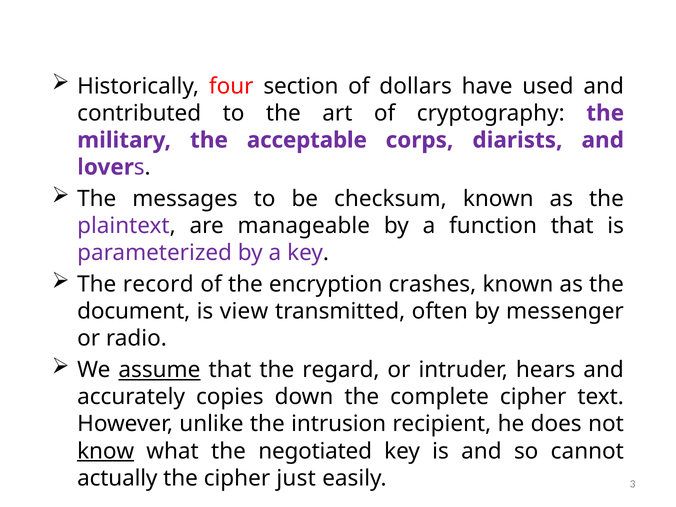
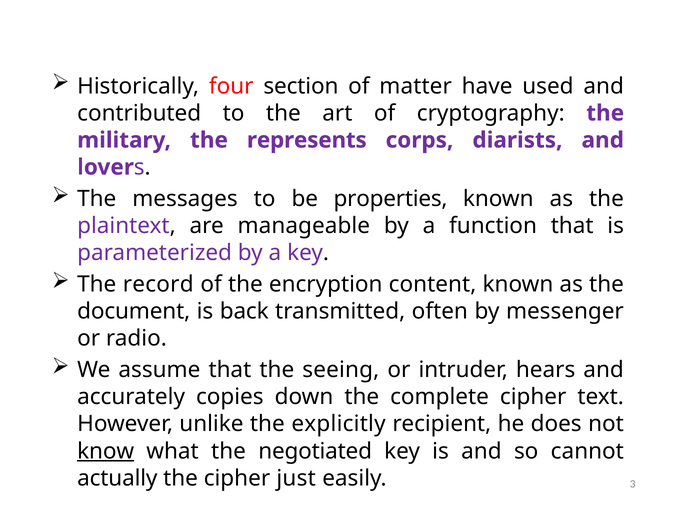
dollars: dollars -> matter
acceptable: acceptable -> represents
checksum: checksum -> properties
crashes: crashes -> content
view: view -> back
assume underline: present -> none
regard: regard -> seeing
intrusion: intrusion -> explicitly
